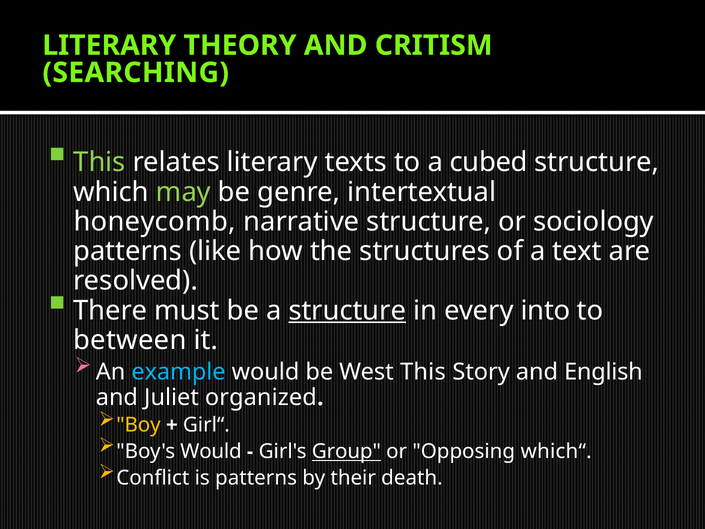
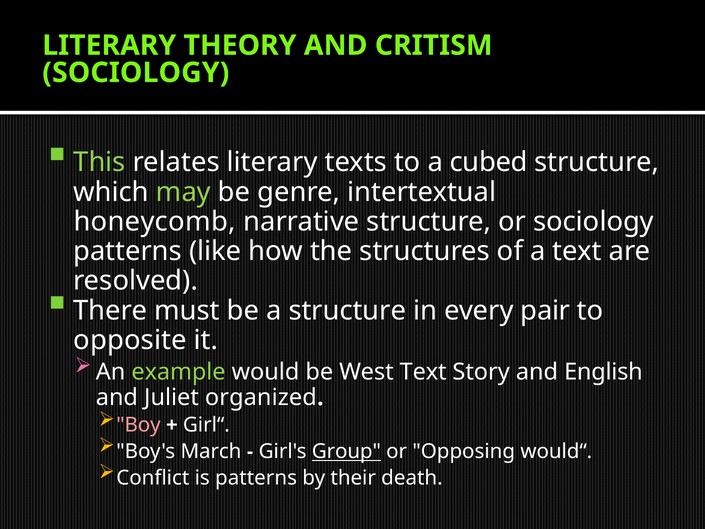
SEARCHING at (136, 73): SEARCHING -> SOCIOLOGY
structure at (347, 310) underline: present -> none
into: into -> pair
between: between -> opposite
example colour: light blue -> light green
West This: This -> Text
Boy colour: yellow -> pink
Boy's Would: Would -> March
which“: which“ -> would“
